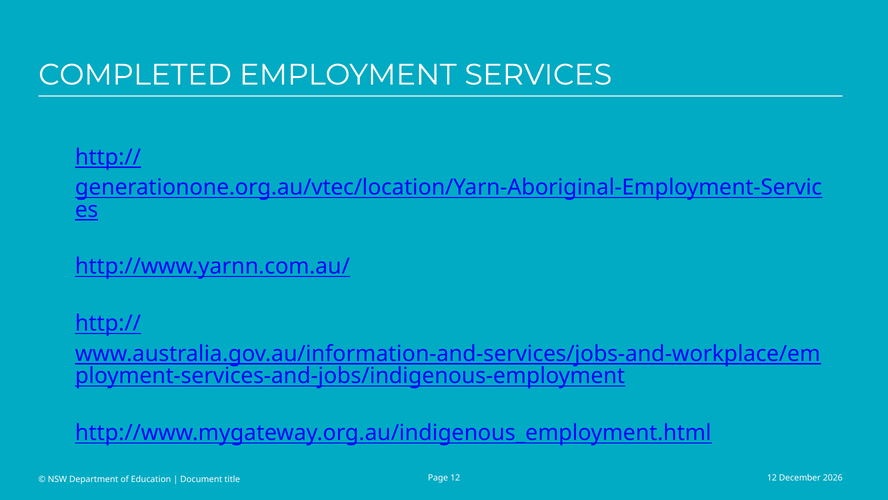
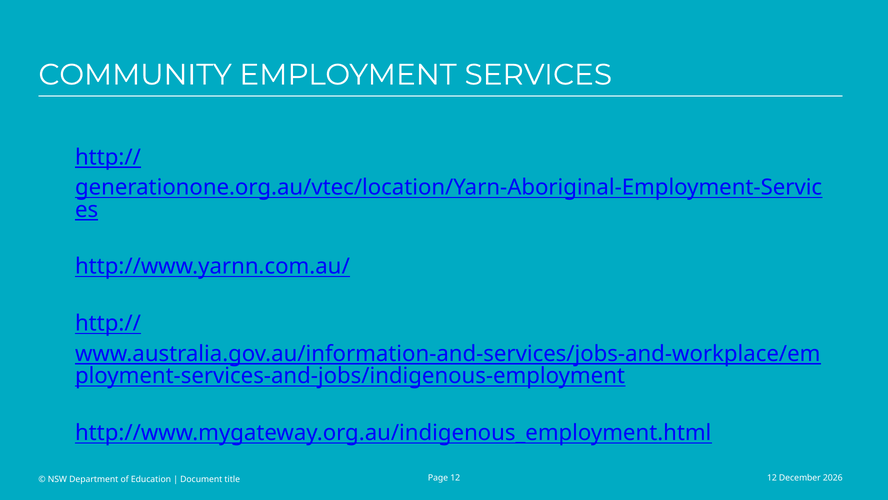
COMPLETED: COMPLETED -> COMMUNITY
